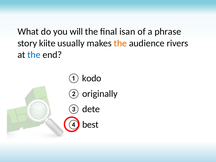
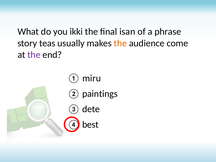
will: will -> ikki
kiite: kiite -> teas
rivers: rivers -> come
the at (34, 55) colour: blue -> purple
kodo: kodo -> miru
originally: originally -> paintings
